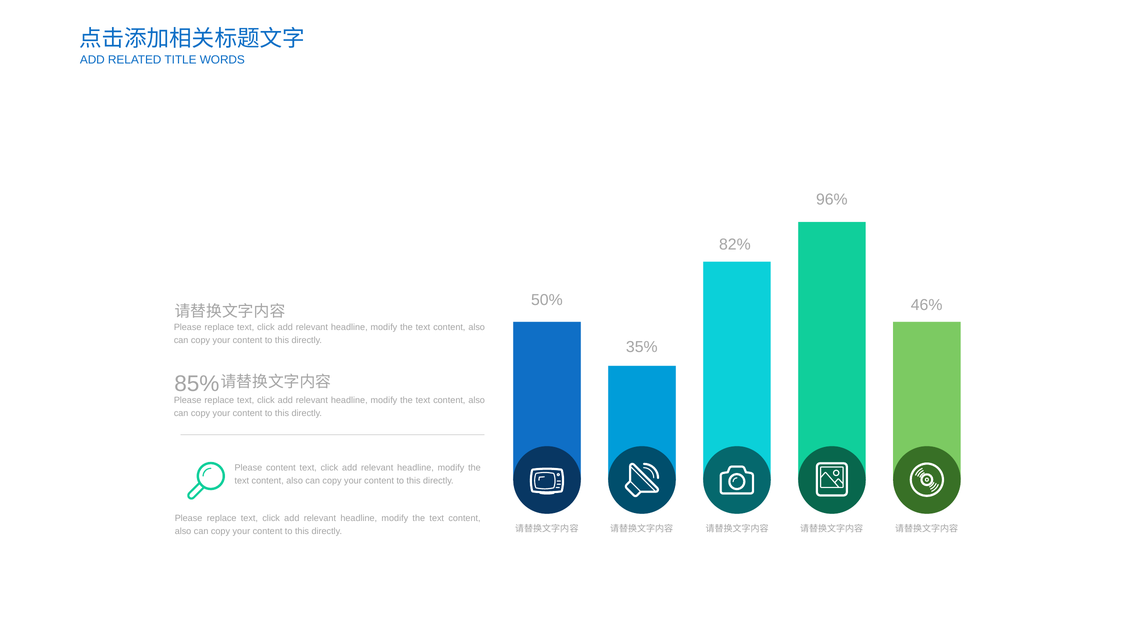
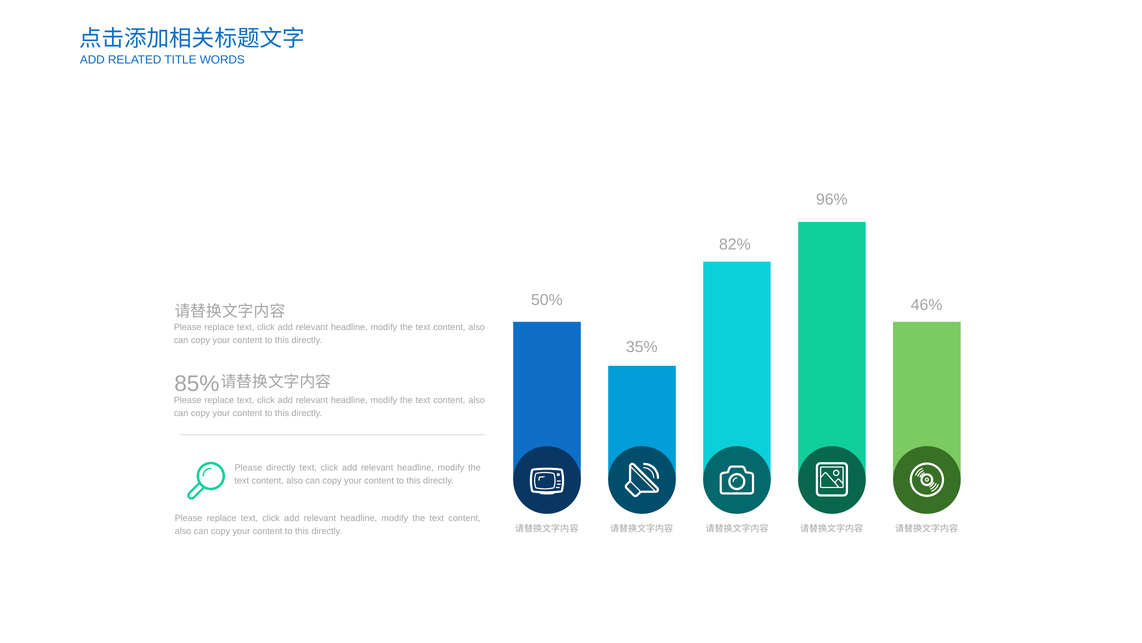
Please content: content -> directly
